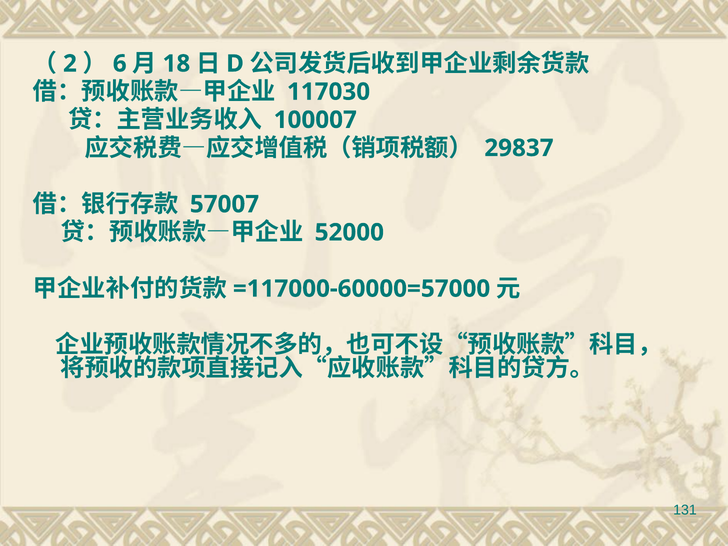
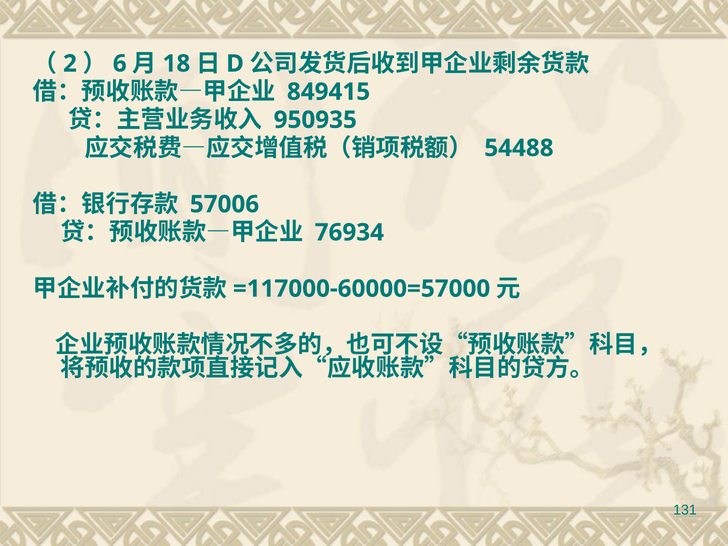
117030: 117030 -> 849415
100007: 100007 -> 950935
29837: 29837 -> 54488
57007: 57007 -> 57006
52000: 52000 -> 76934
